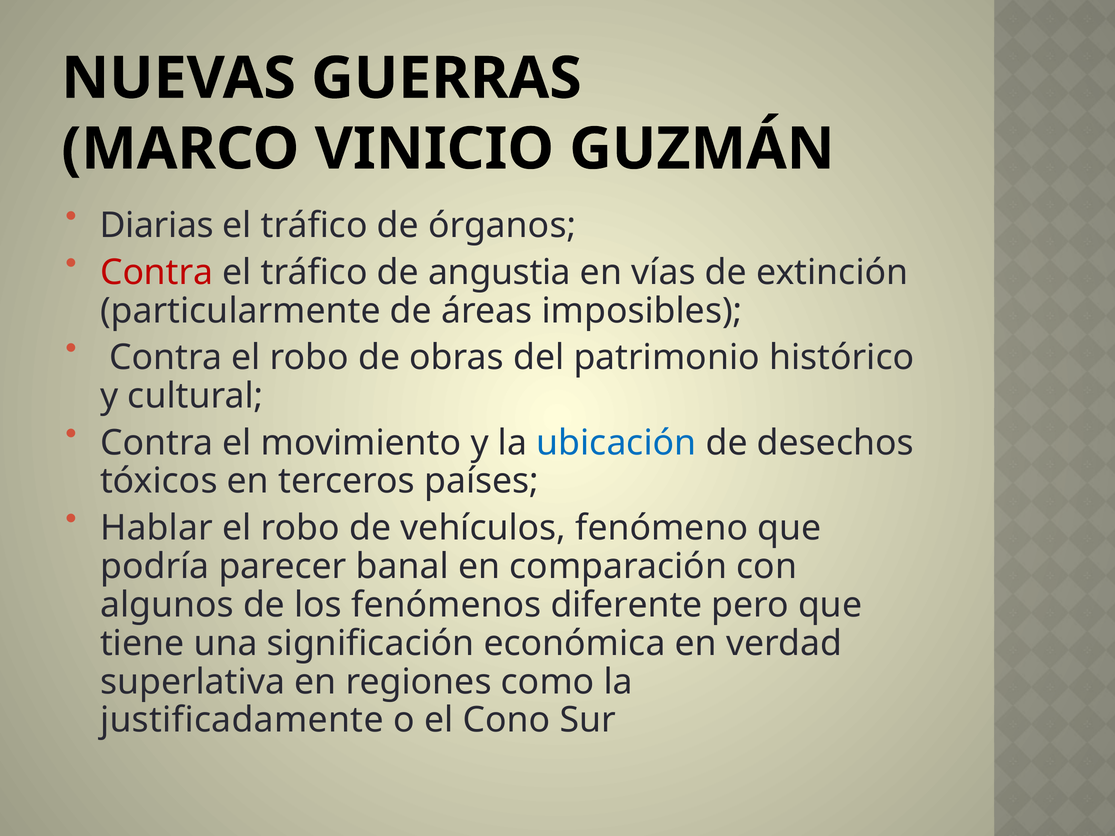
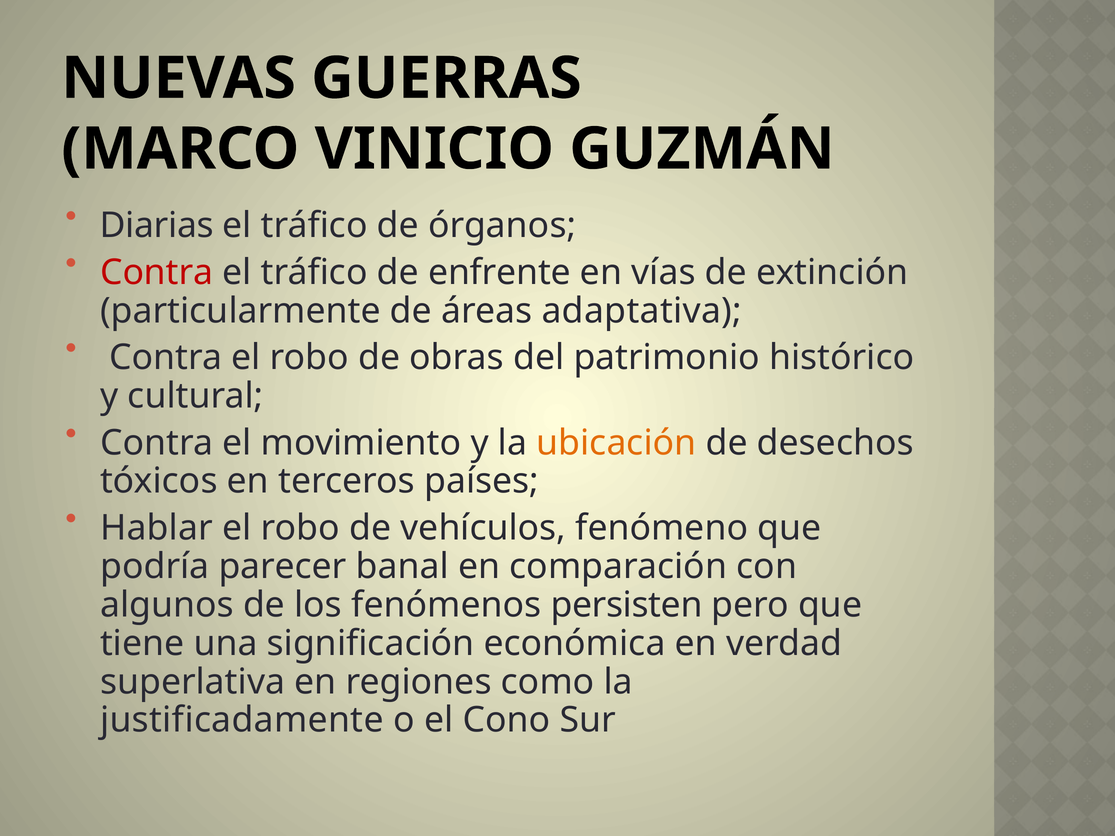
angustia: angustia -> enfrente
imposibles: imposibles -> adaptativa
ubicación colour: blue -> orange
diferente: diferente -> persisten
